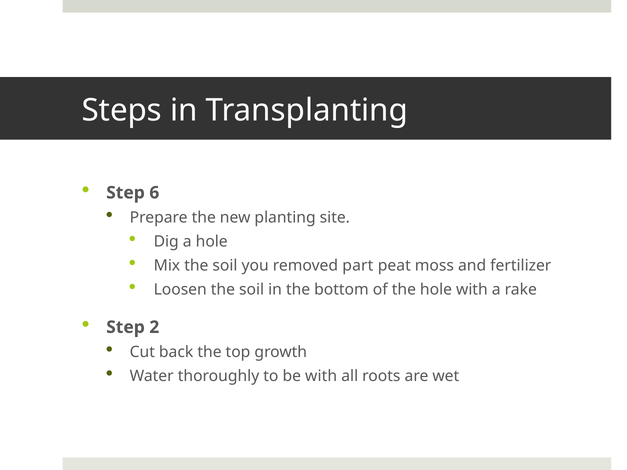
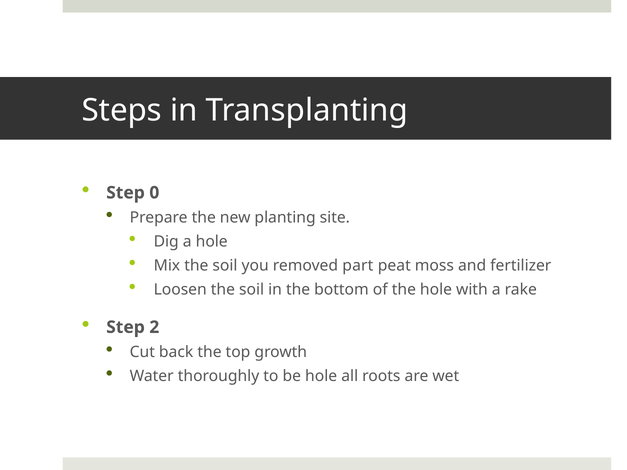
6: 6 -> 0
be with: with -> hole
